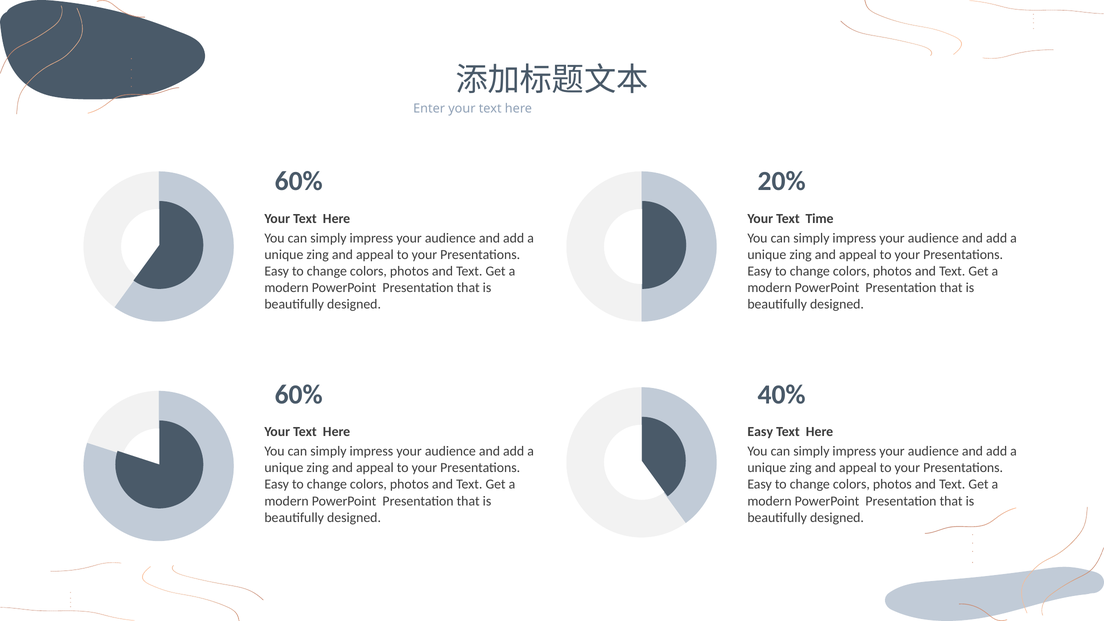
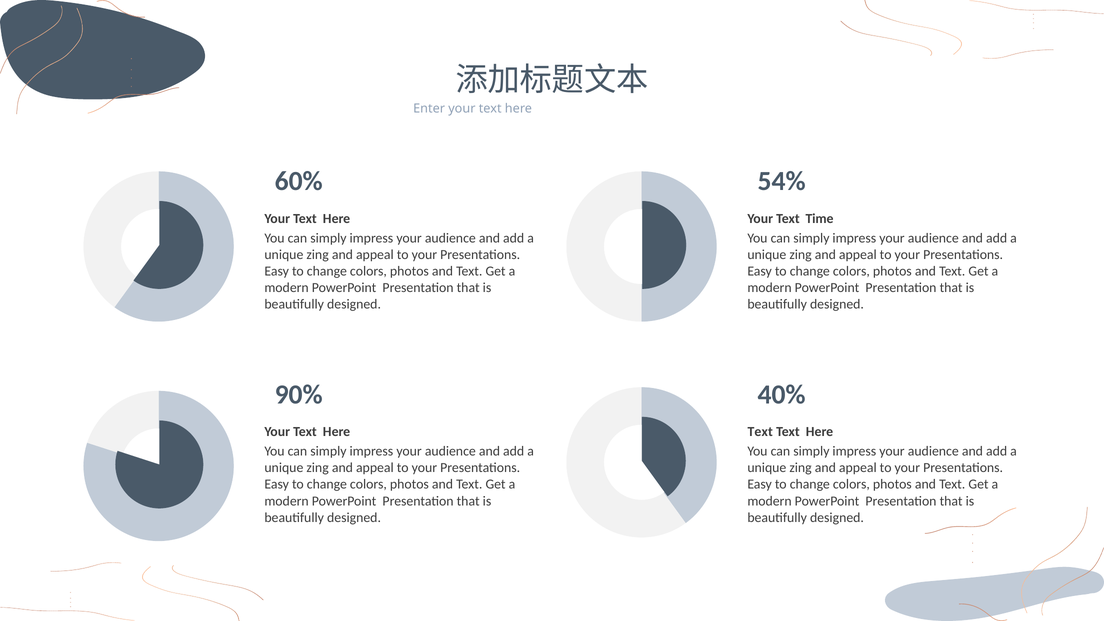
20%: 20% -> 54%
60% at (299, 395): 60% -> 90%
Easy at (760, 432): Easy -> Text
